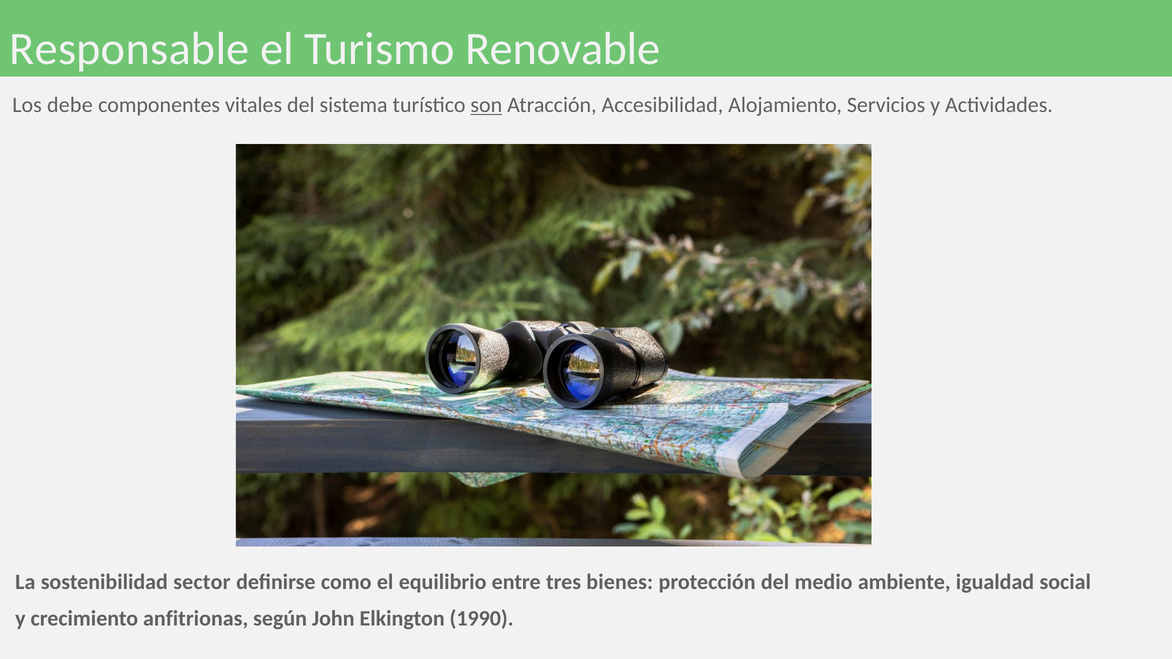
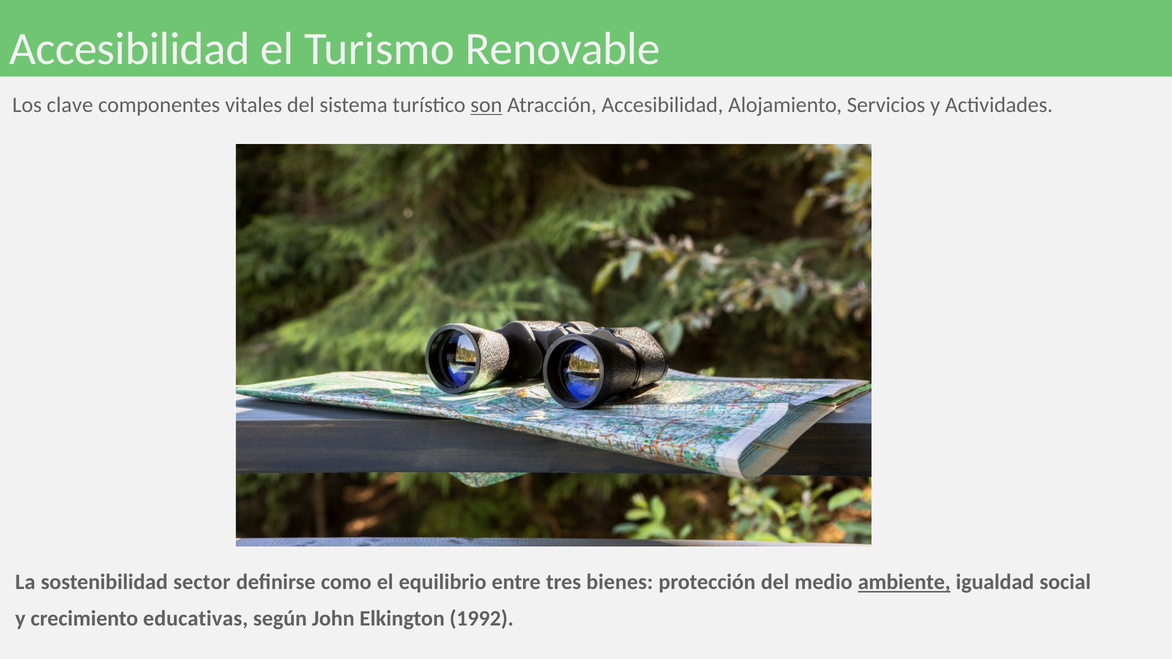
Responsable at (129, 49): Responsable -> Accesibilidad
debe: debe -> clave
ambiente underline: none -> present
anfitrionas: anfitrionas -> educativas
1990: 1990 -> 1992
